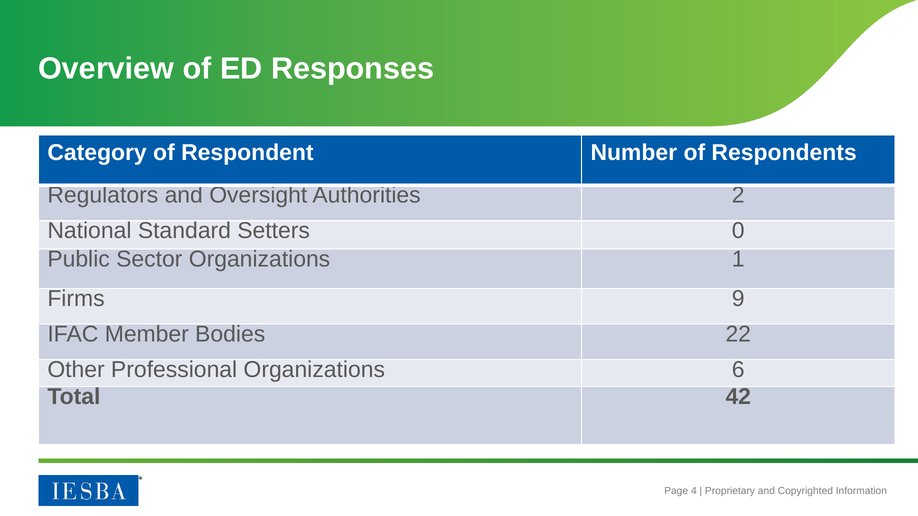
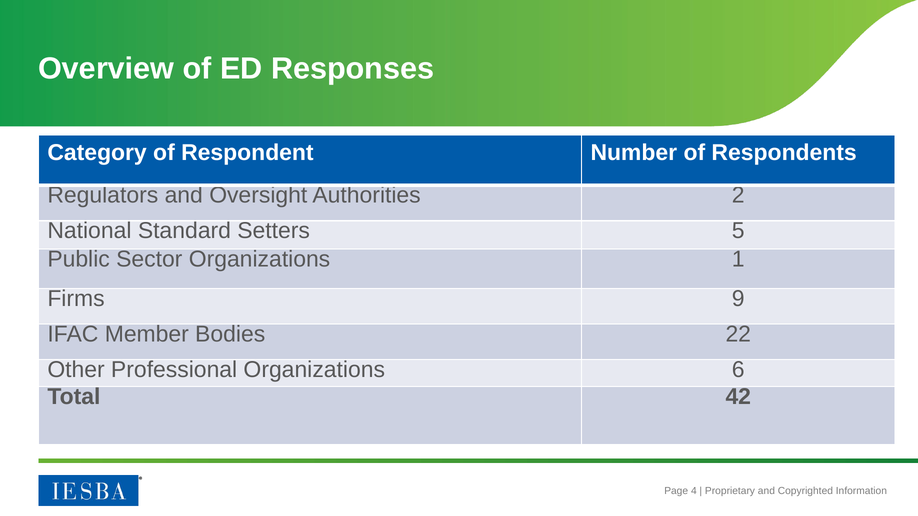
0: 0 -> 5
